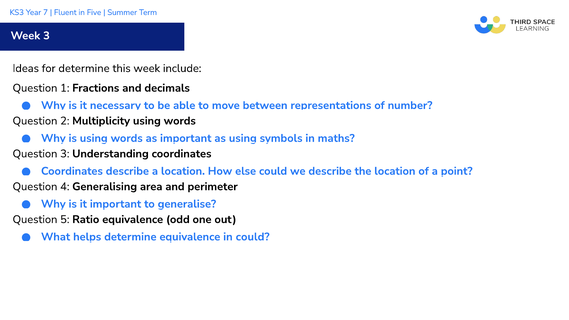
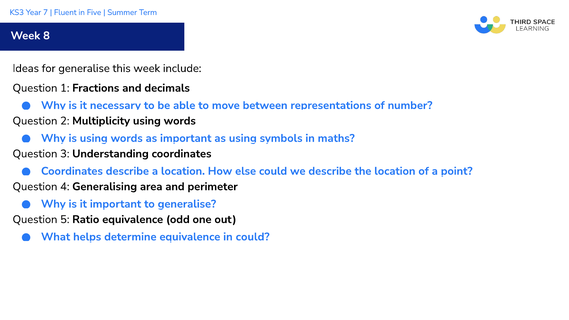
Week 3: 3 -> 8
for determine: determine -> generalise
